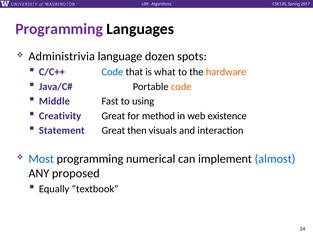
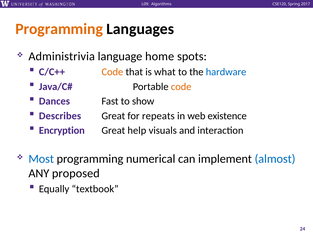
Programming at (59, 29) colour: purple -> orange
dozen: dozen -> home
Code at (112, 72) colour: blue -> orange
hardware colour: orange -> blue
Middle: Middle -> Dances
using: using -> show
Creativity: Creativity -> Describes
method: method -> repeats
Statement: Statement -> Encryption
then: then -> help
